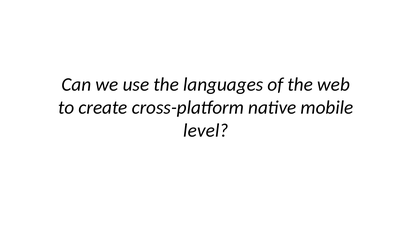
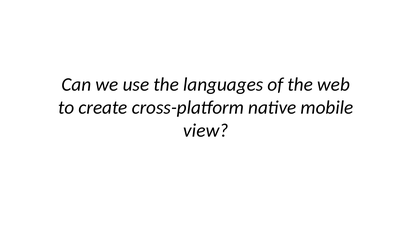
level: level -> view
